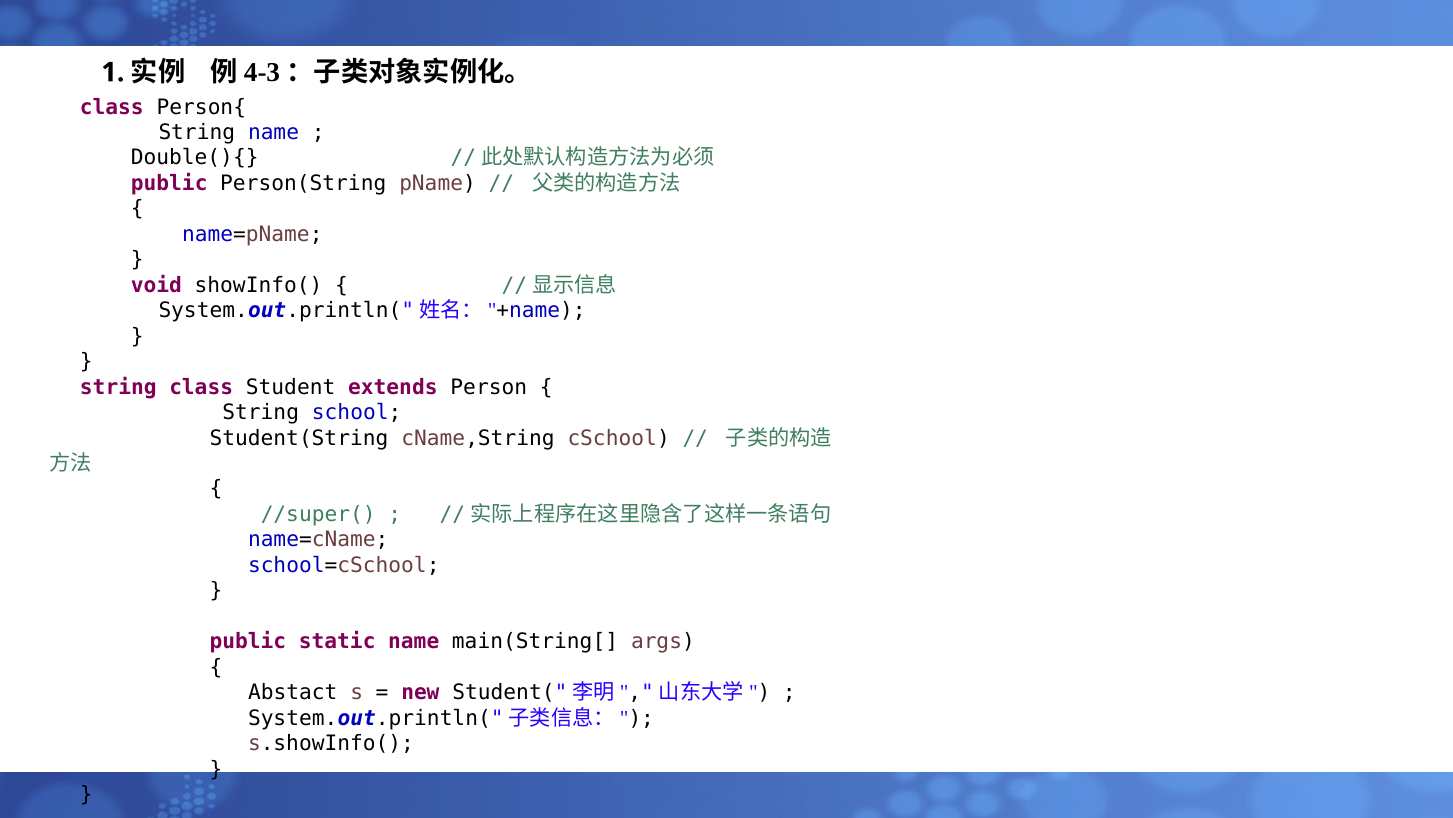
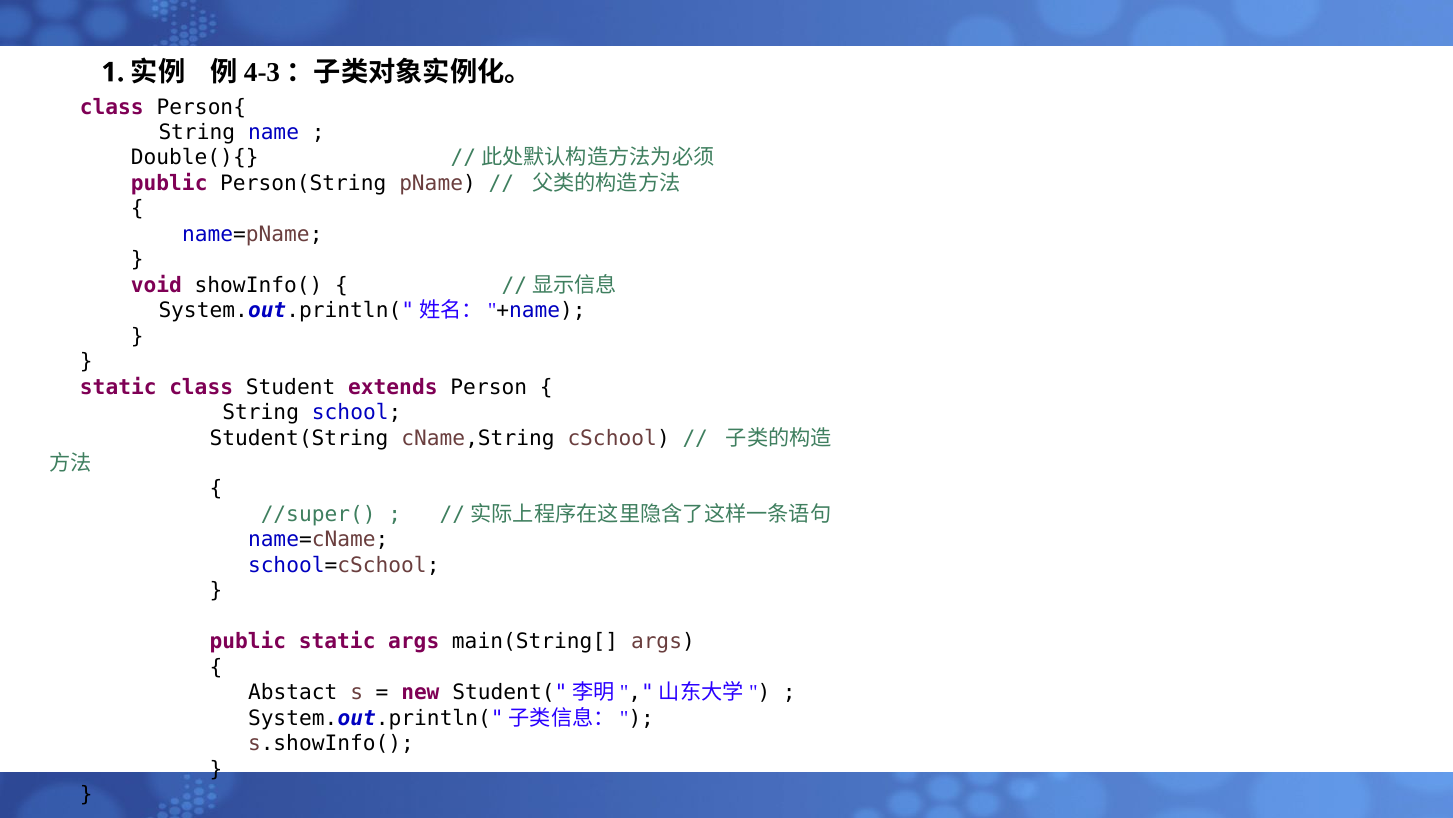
string at (118, 387): string -> static
static name: name -> args
